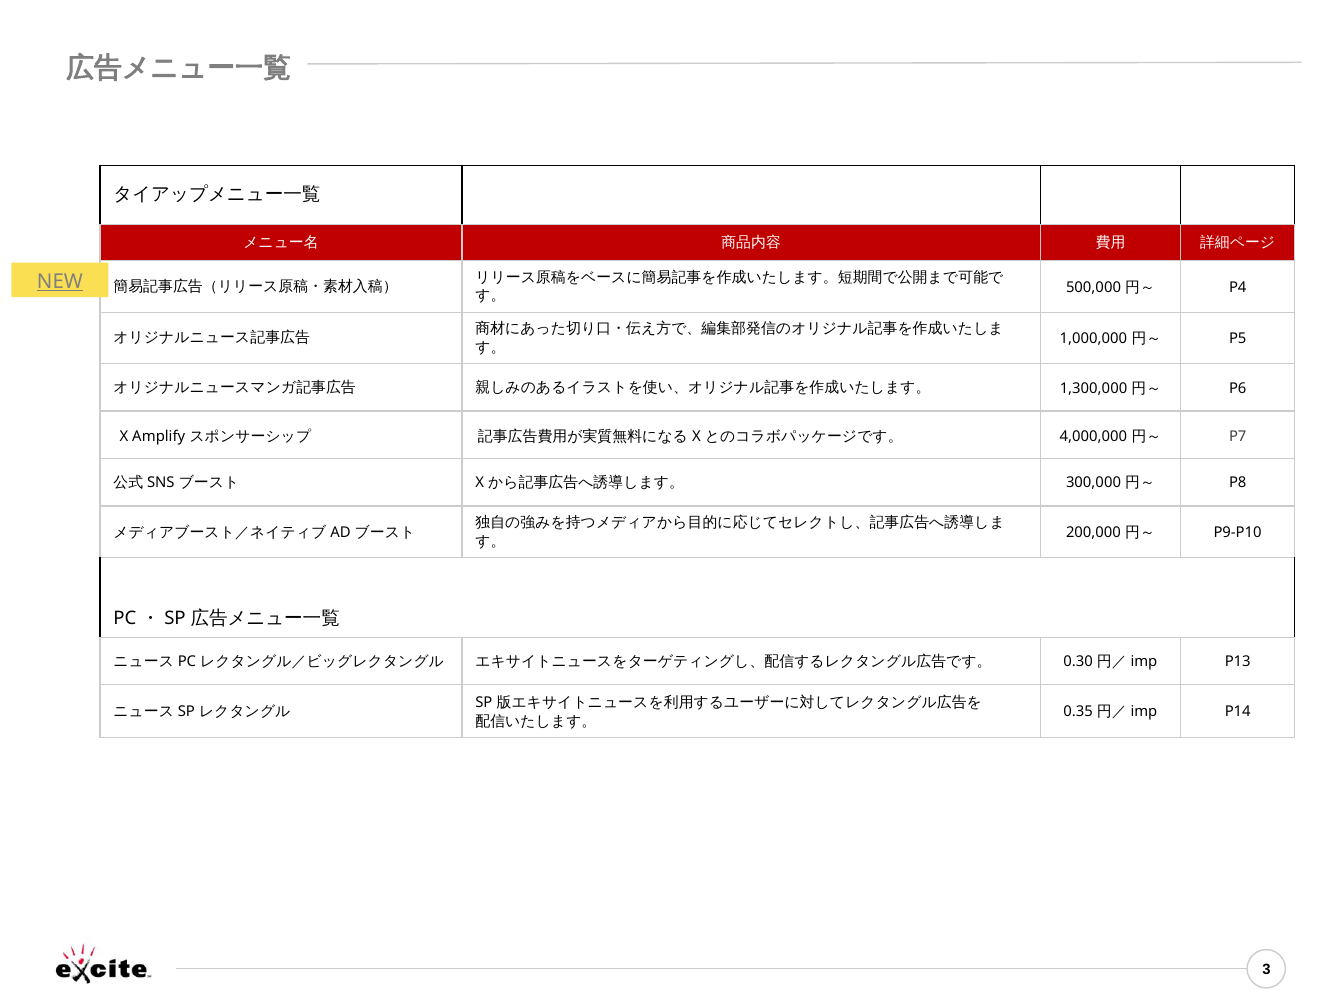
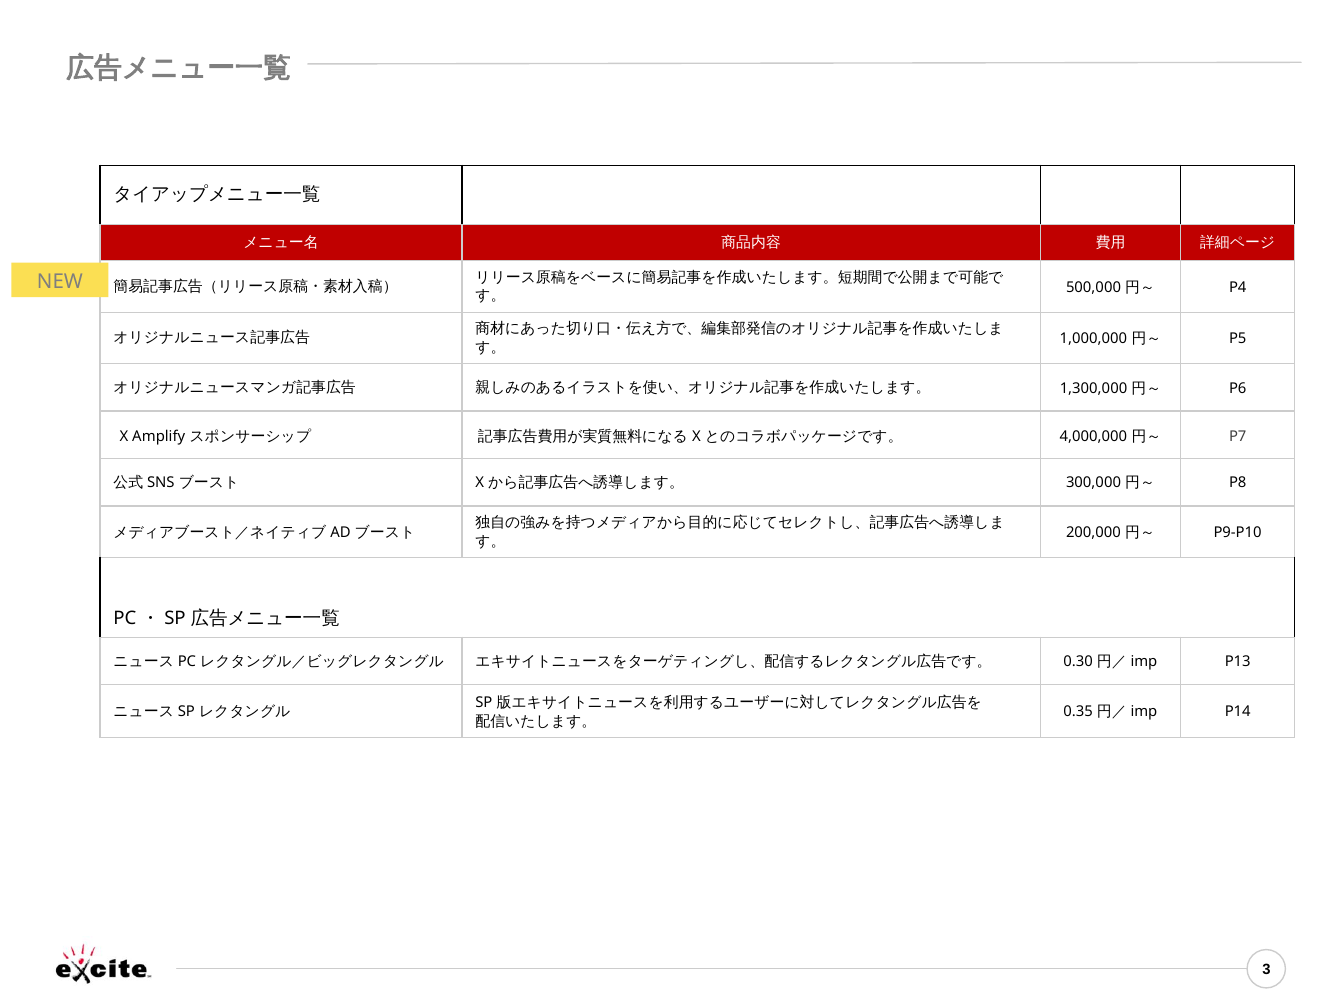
NEW underline: present -> none
